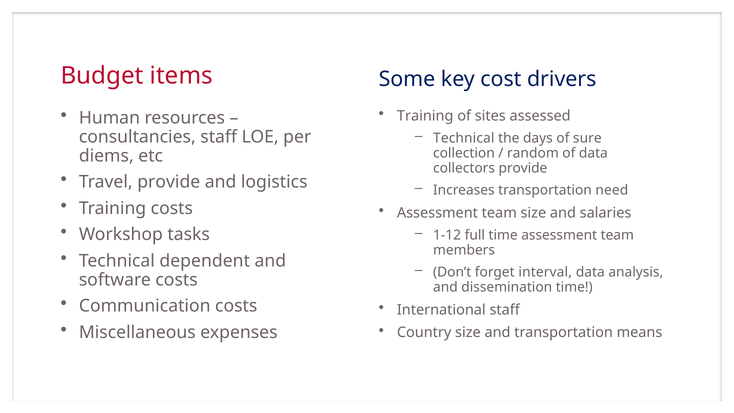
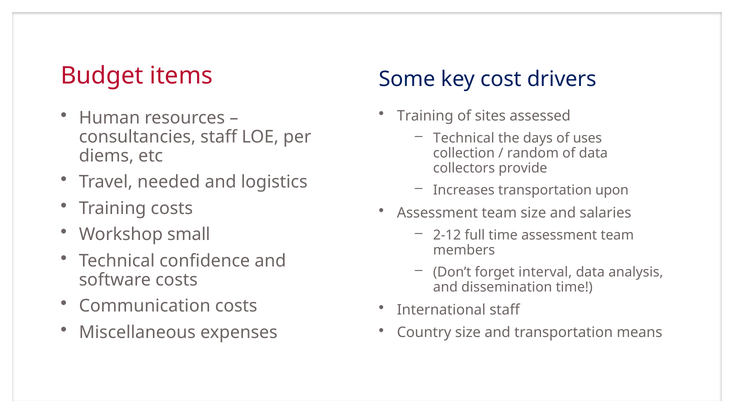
sure: sure -> uses
Travel provide: provide -> needed
need: need -> upon
tasks: tasks -> small
1-12: 1-12 -> 2-12
dependent: dependent -> confidence
